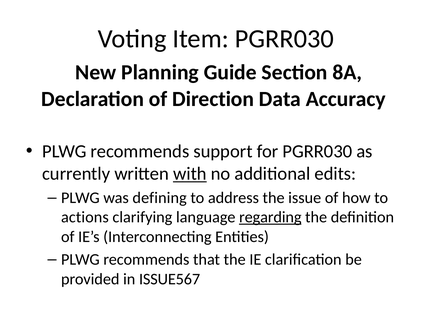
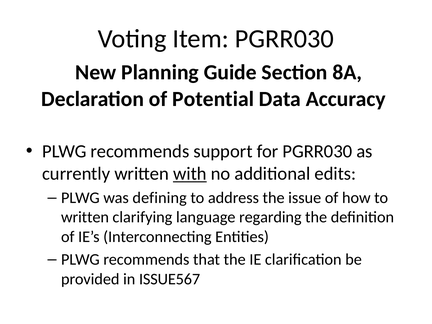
Direction: Direction -> Potential
actions at (85, 217): actions -> written
regarding underline: present -> none
